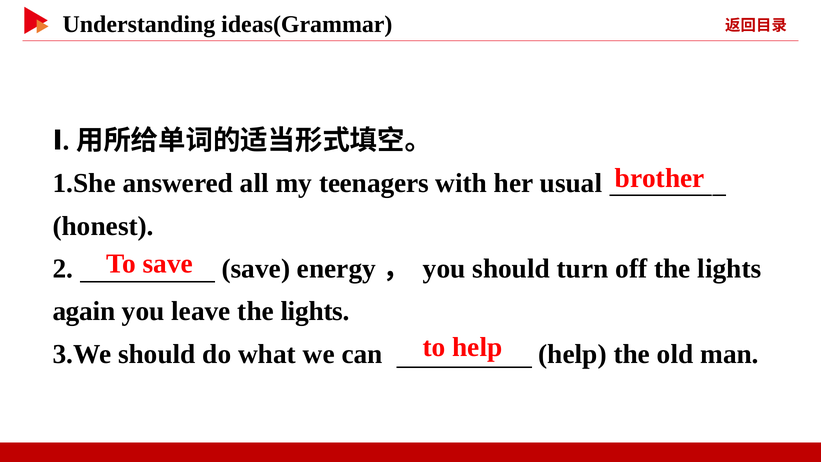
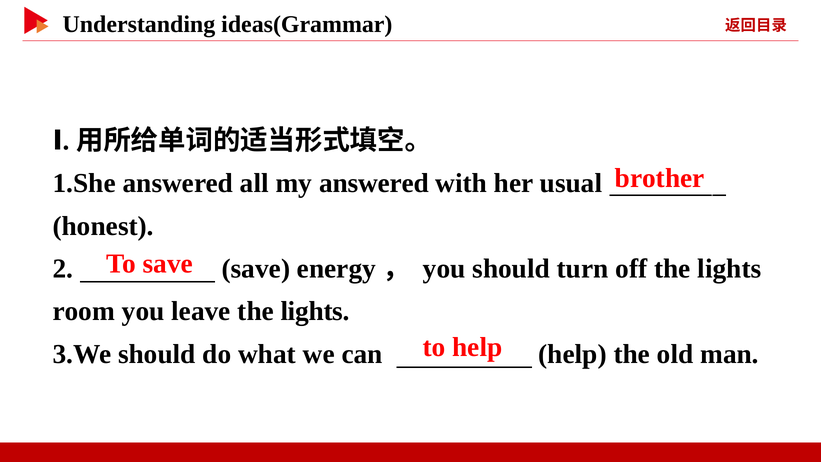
my teenagers: teenagers -> answered
again: again -> room
